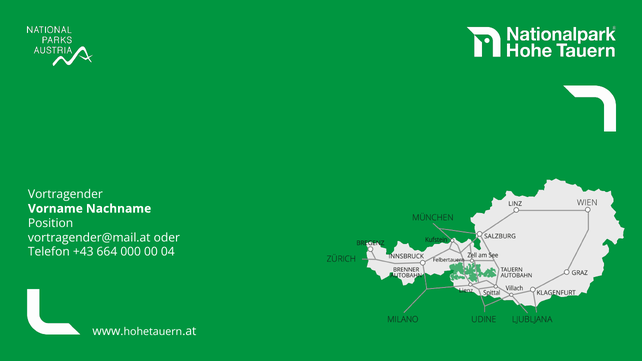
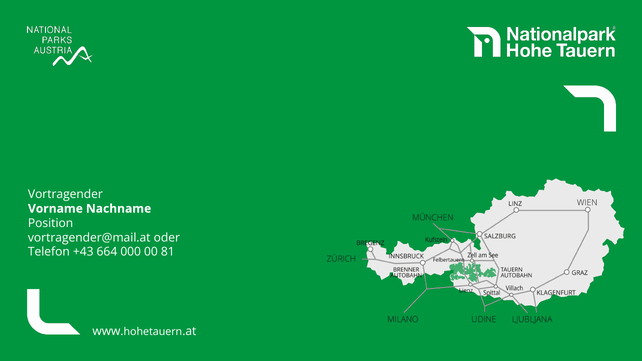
04: 04 -> 81
